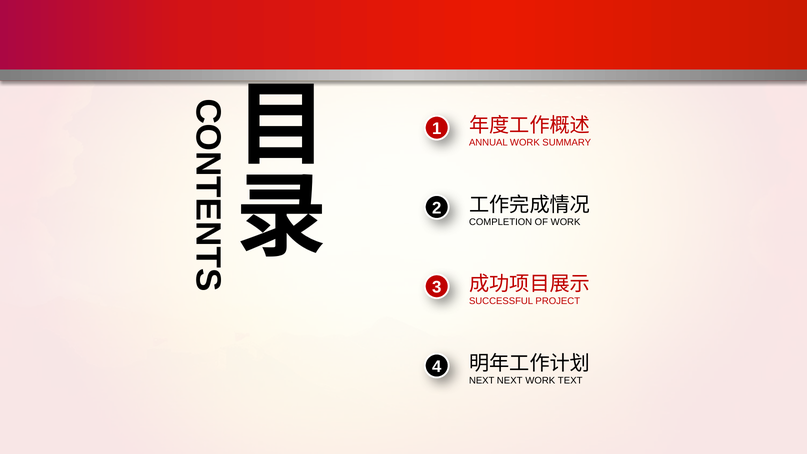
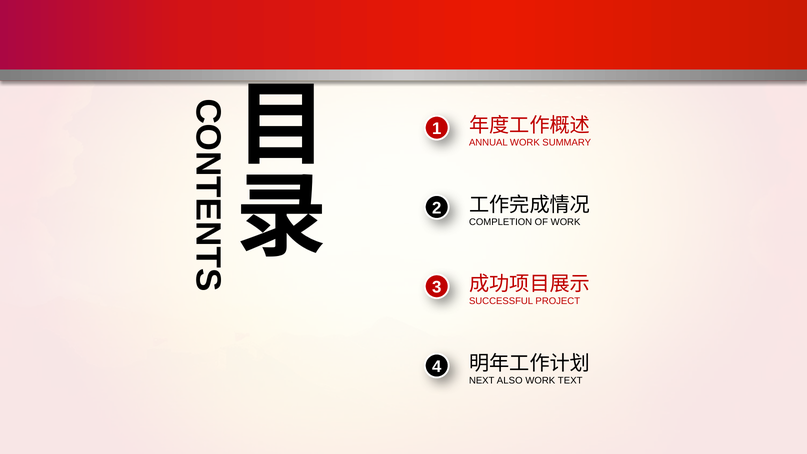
NEXT NEXT: NEXT -> ALSO
